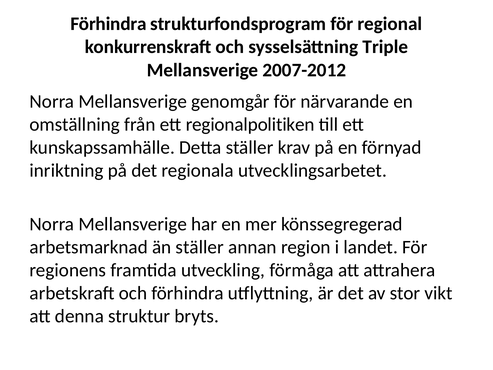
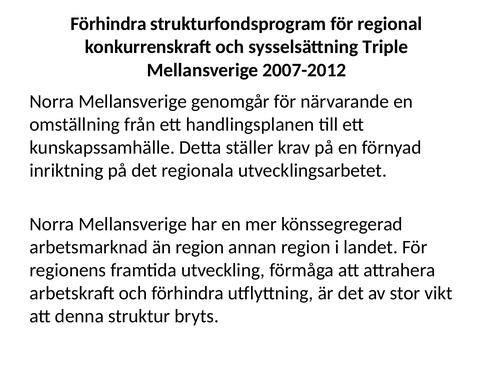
regionalpolitiken: regionalpolitiken -> handlingsplanen
än ställer: ställer -> region
